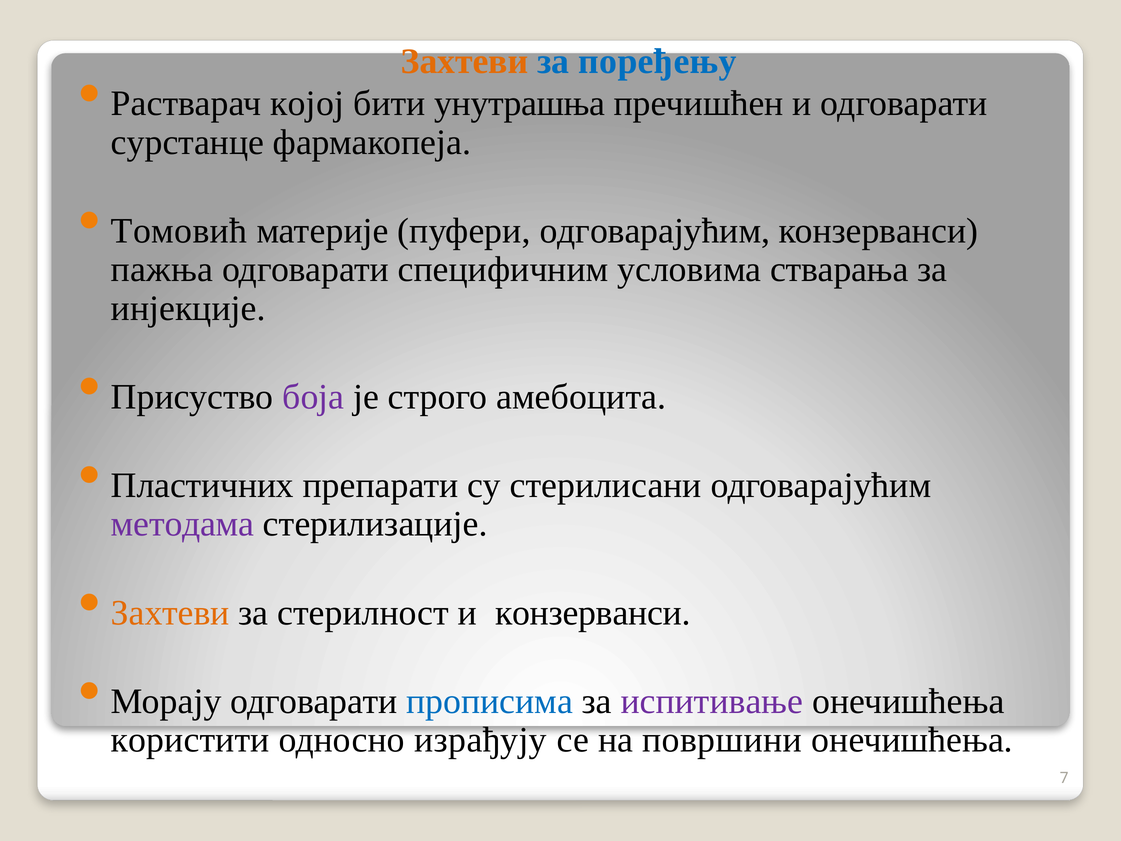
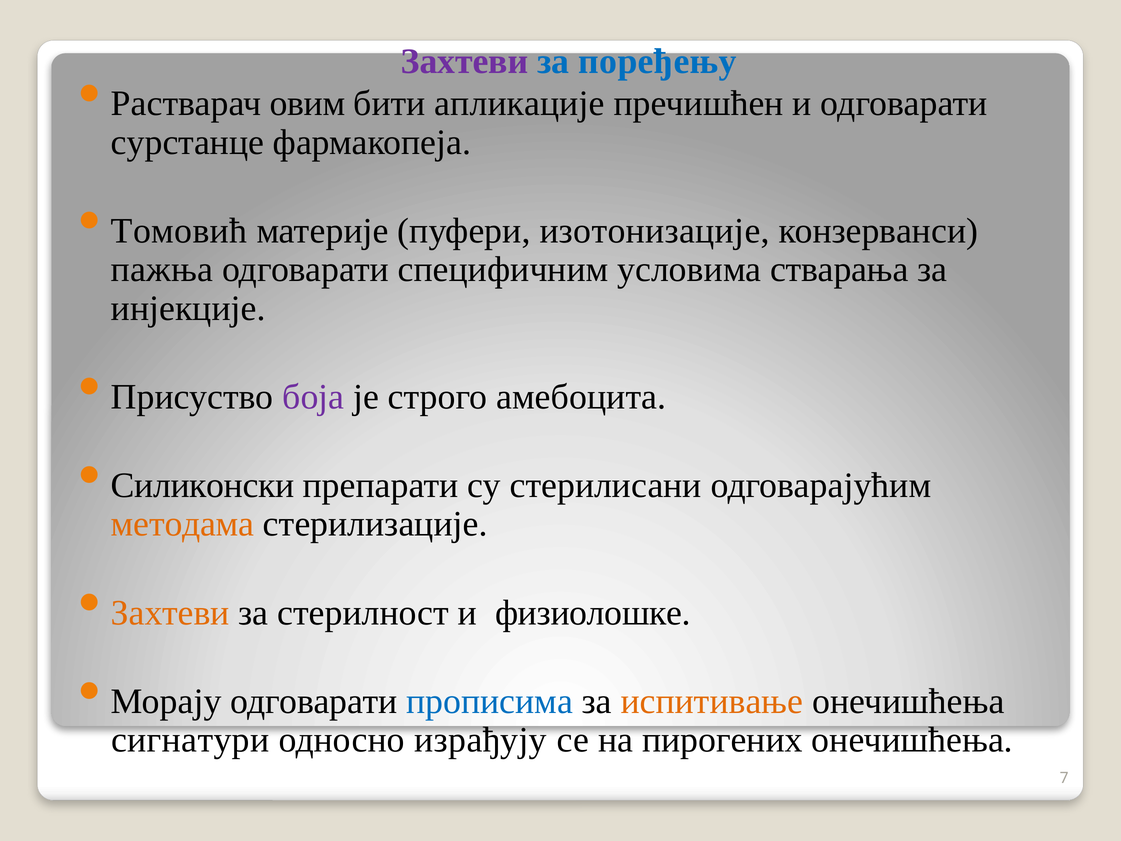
Захтеви at (464, 61) colour: orange -> purple
којој: којој -> овим
унутрашња: унутрашња -> апликације
пуфери одговарајућим: одговарајућим -> изотонизације
Пластичних: Пластичних -> Силиконски
методама colour: purple -> orange
и конзерванси: конзерванси -> физиолошке
испитивање colour: purple -> orange
користити: користити -> сигнатури
површини: површини -> пирогених
